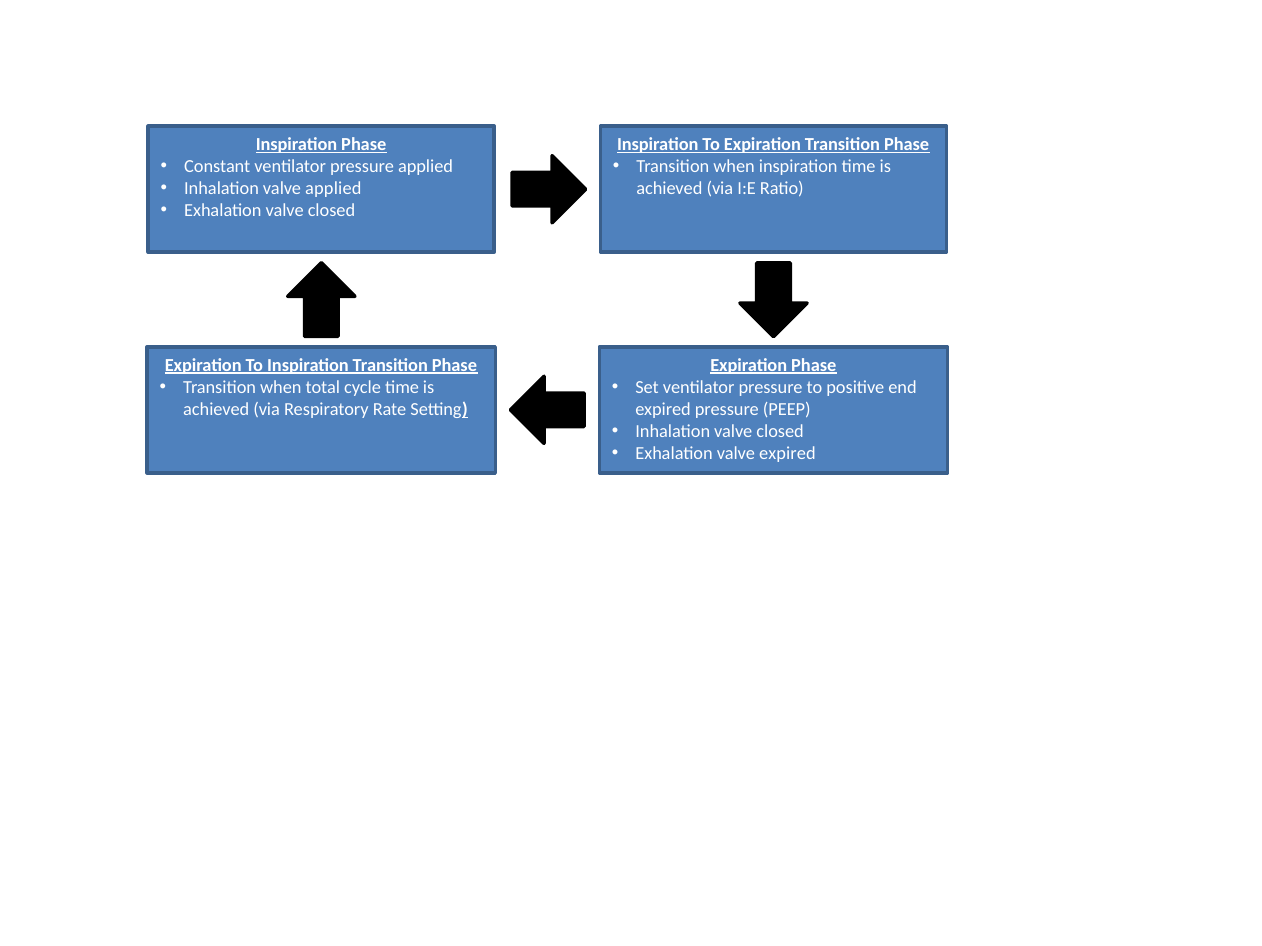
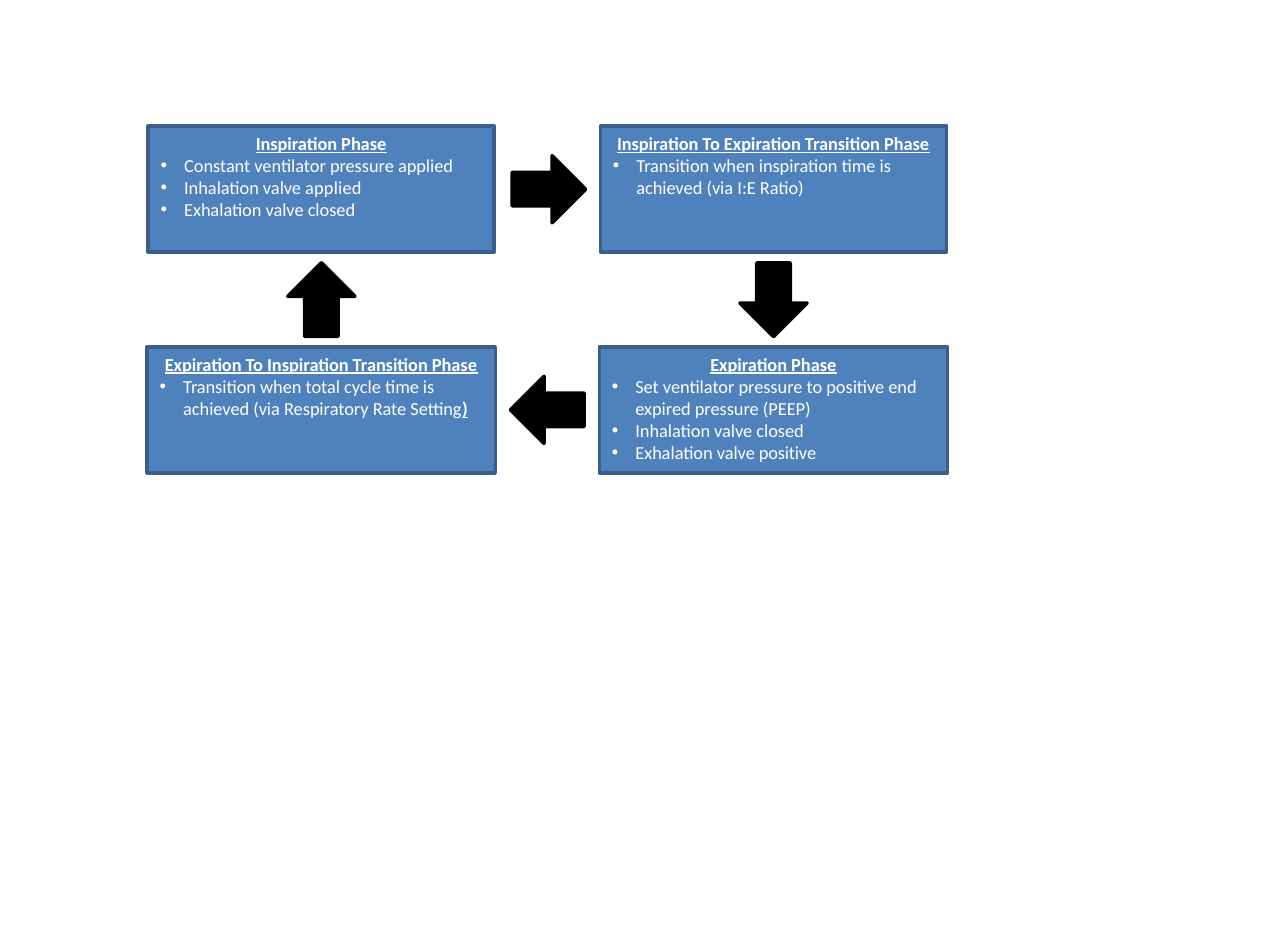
valve expired: expired -> positive
